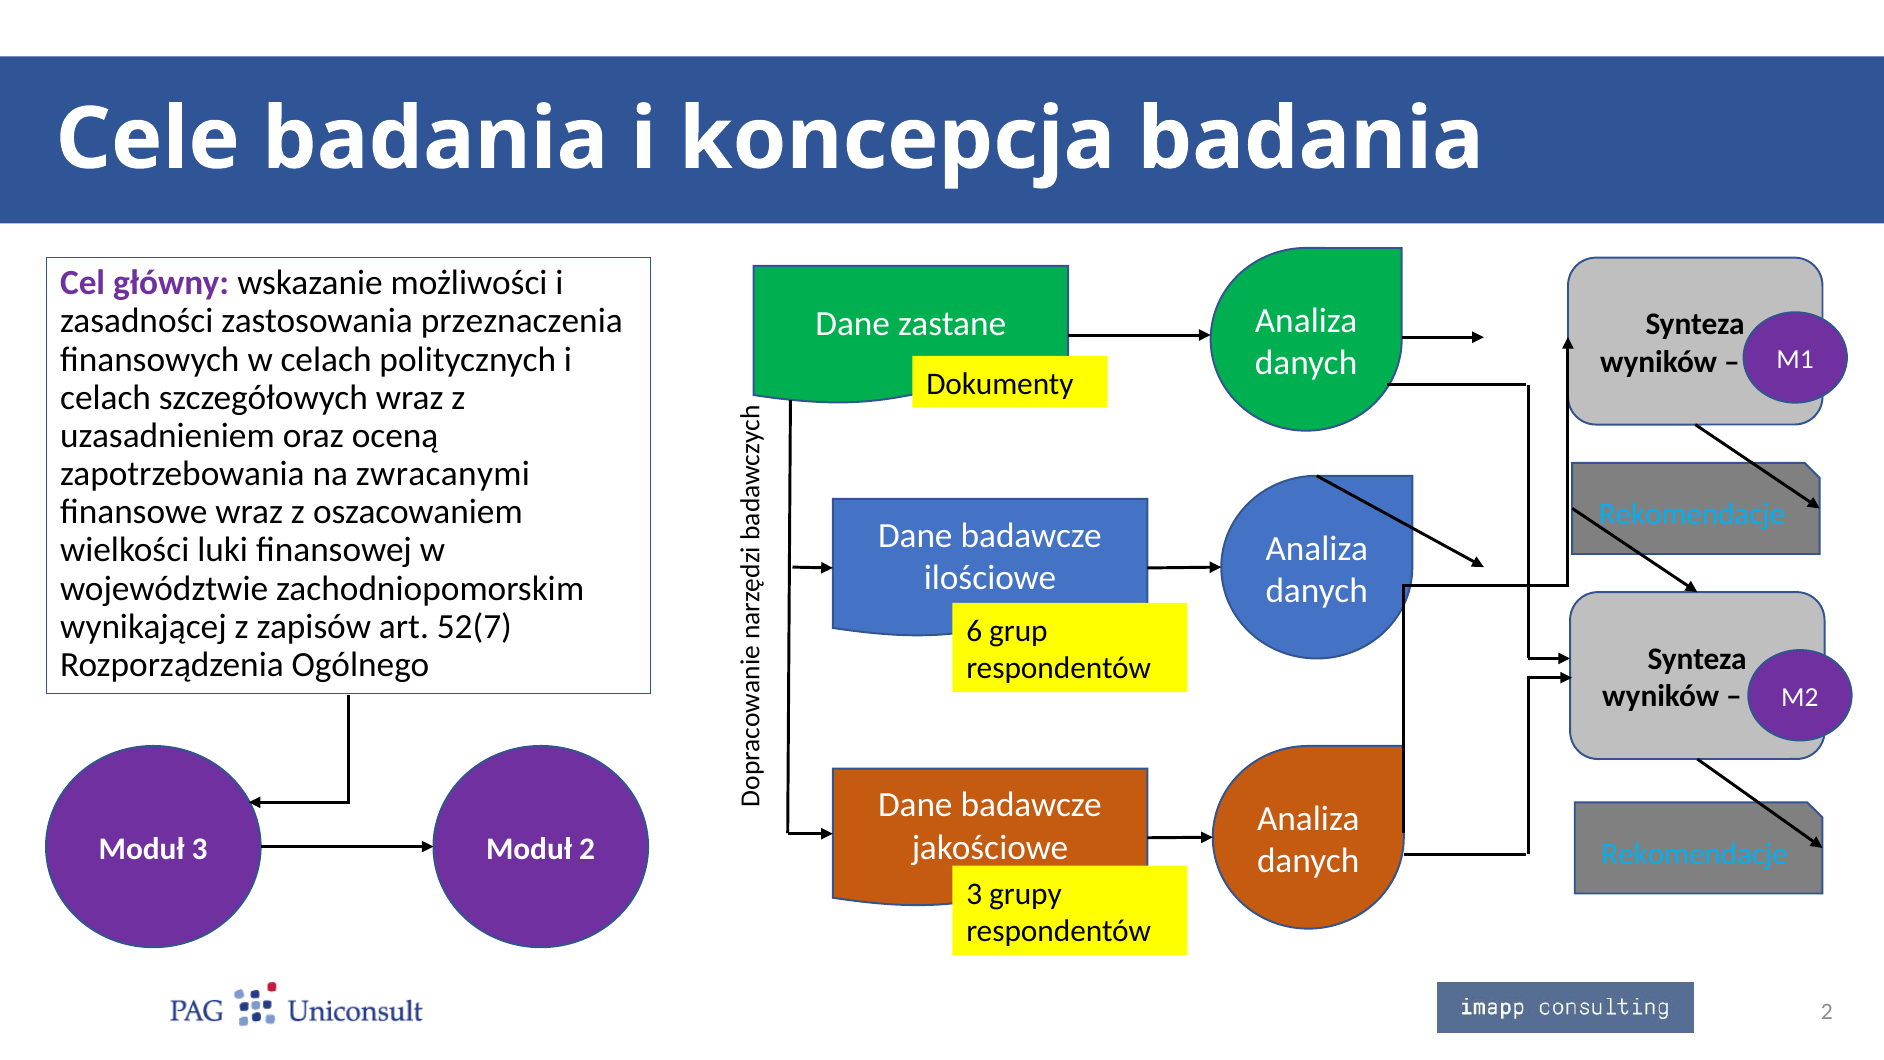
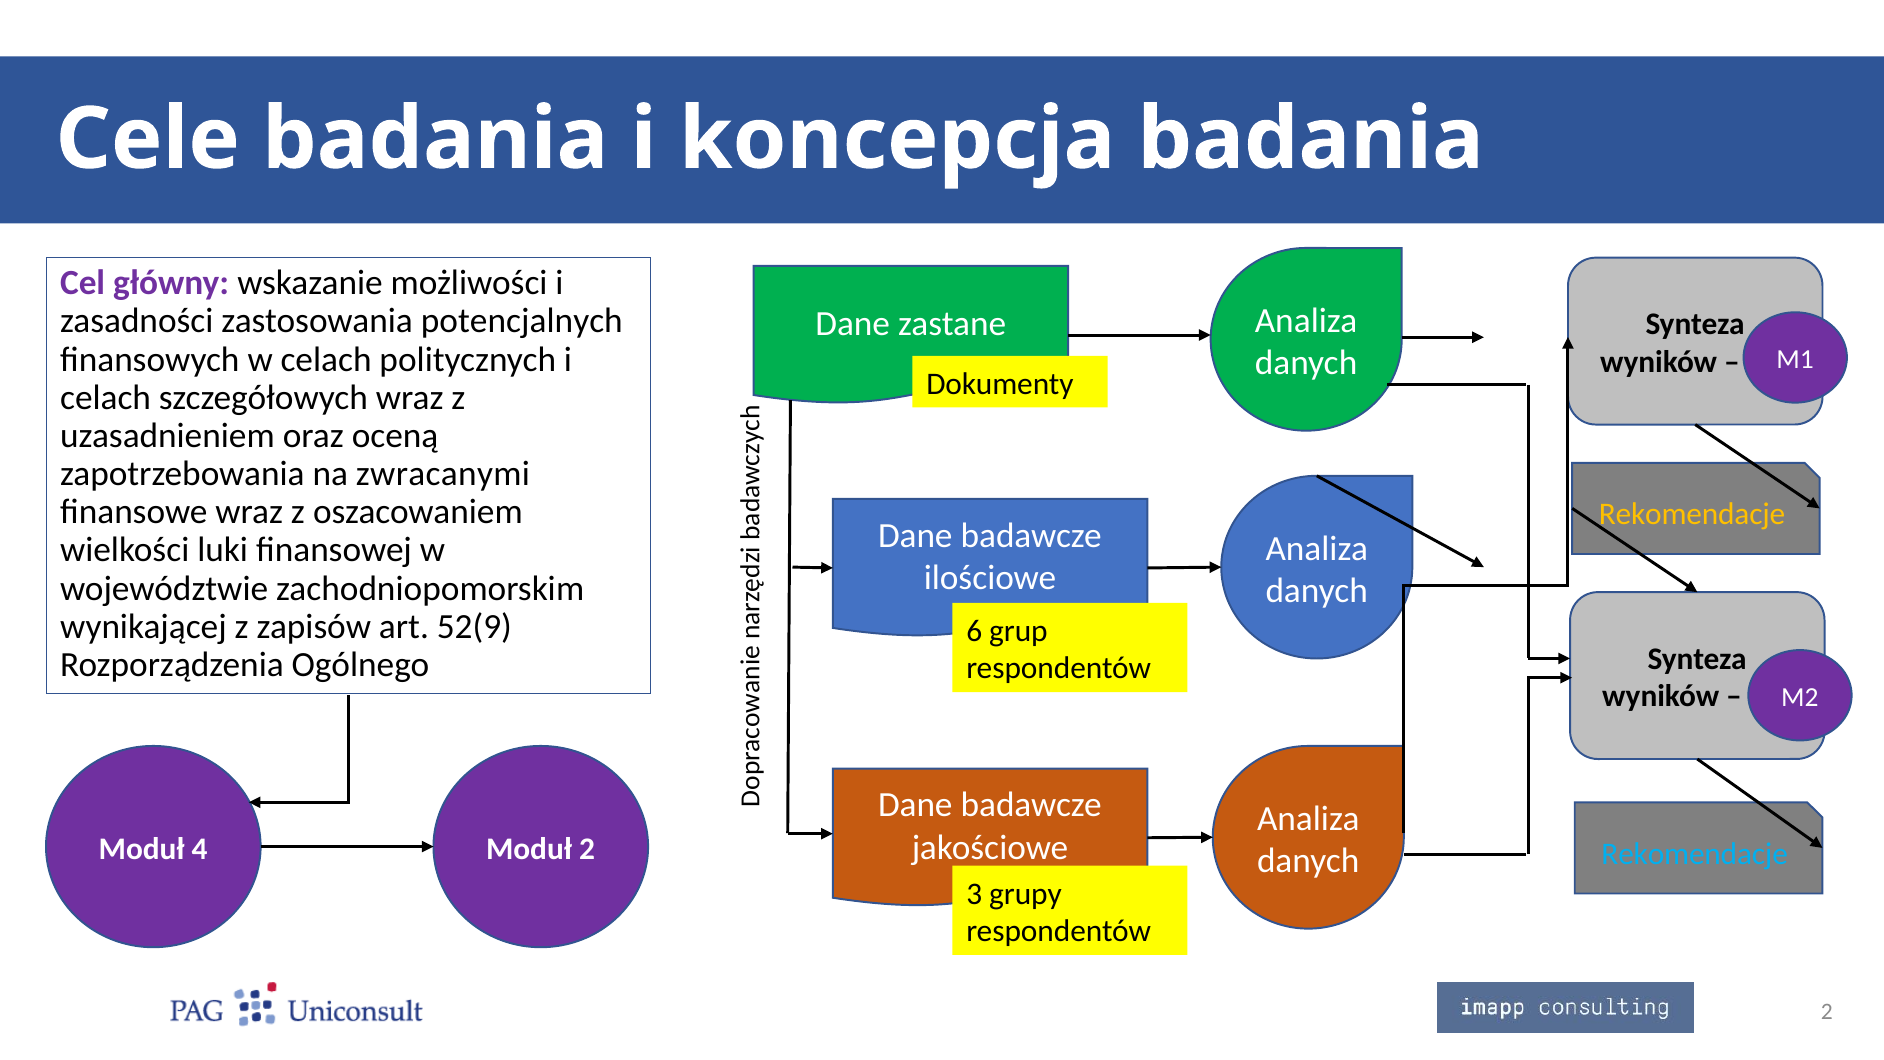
przeznaczenia: przeznaczenia -> potencjalnych
Rekomendacje at (1692, 514) colour: light blue -> yellow
52(7: 52(7 -> 52(9
Moduł 3: 3 -> 4
